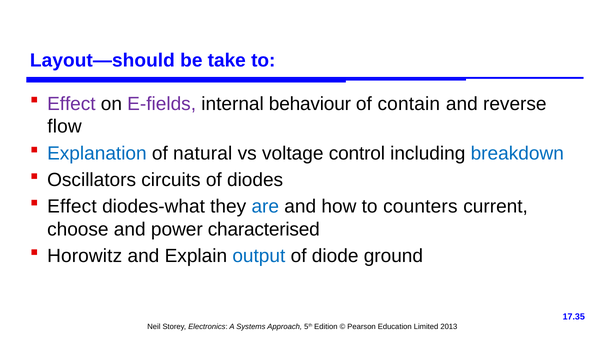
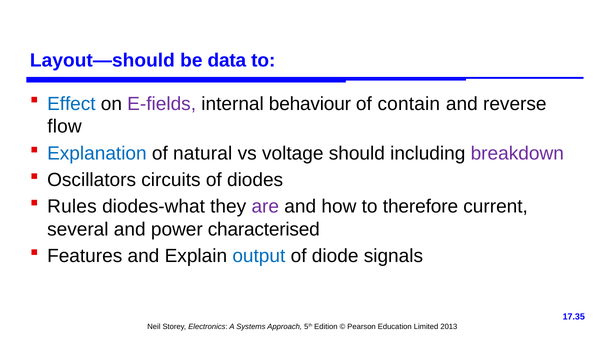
take: take -> data
Effect at (71, 104) colour: purple -> blue
control: control -> should
breakdown colour: blue -> purple
Effect at (72, 207): Effect -> Rules
are colour: blue -> purple
counters: counters -> therefore
choose: choose -> several
Horowitz: Horowitz -> Features
ground: ground -> signals
